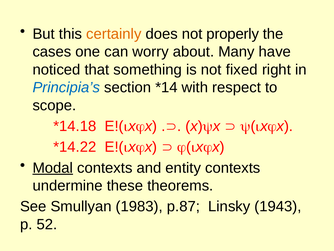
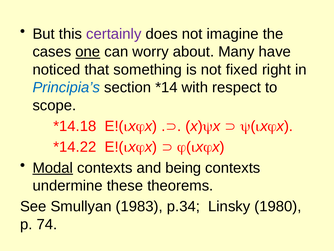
certainly colour: orange -> purple
properly: properly -> imagine
one underline: none -> present
entity: entity -> being
p.87: p.87 -> p.34
1943: 1943 -> 1980
52: 52 -> 74
